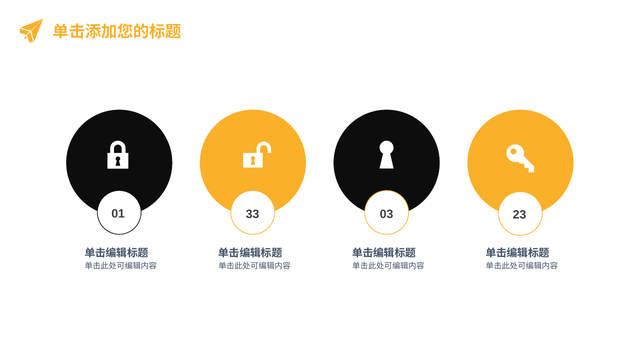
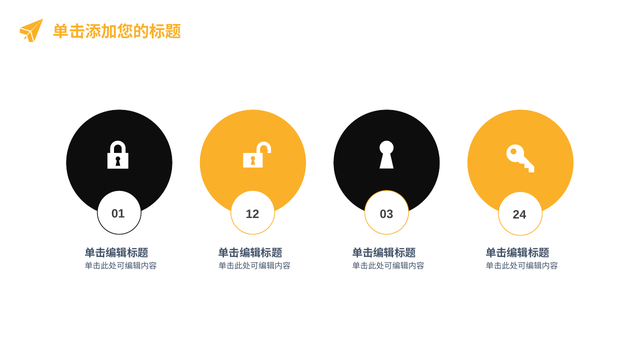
33: 33 -> 12
23: 23 -> 24
